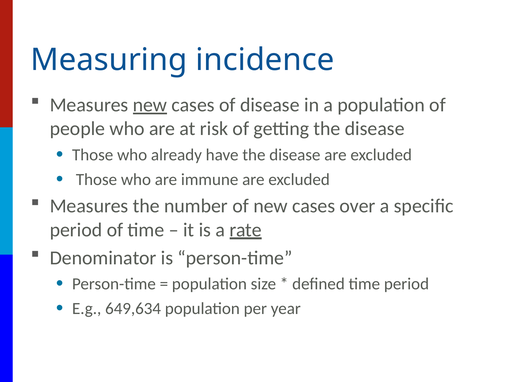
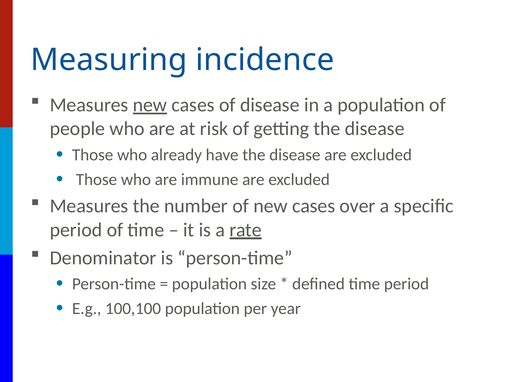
649,634: 649,634 -> 100,100
